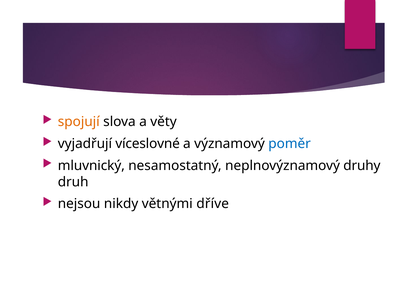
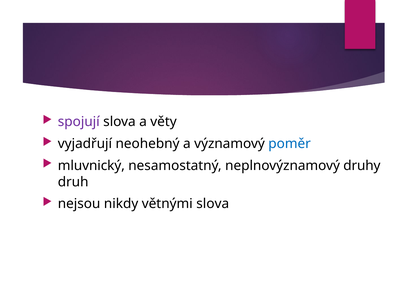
spojují colour: orange -> purple
víceslovné: víceslovné -> neohebný
větnými dříve: dříve -> slova
